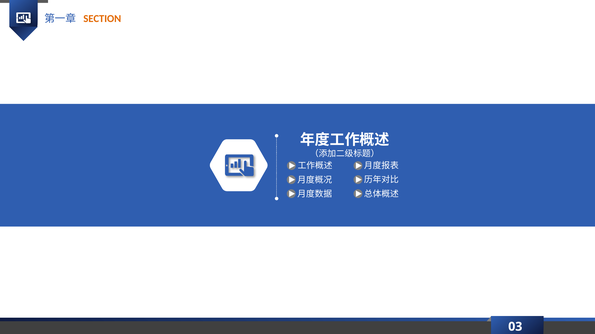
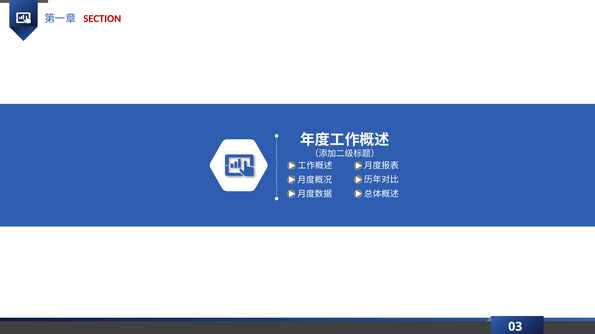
SECTION colour: orange -> red
